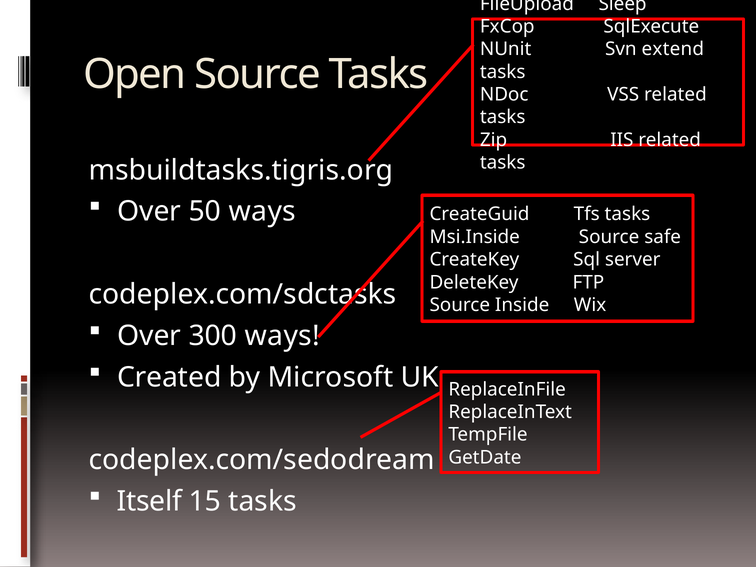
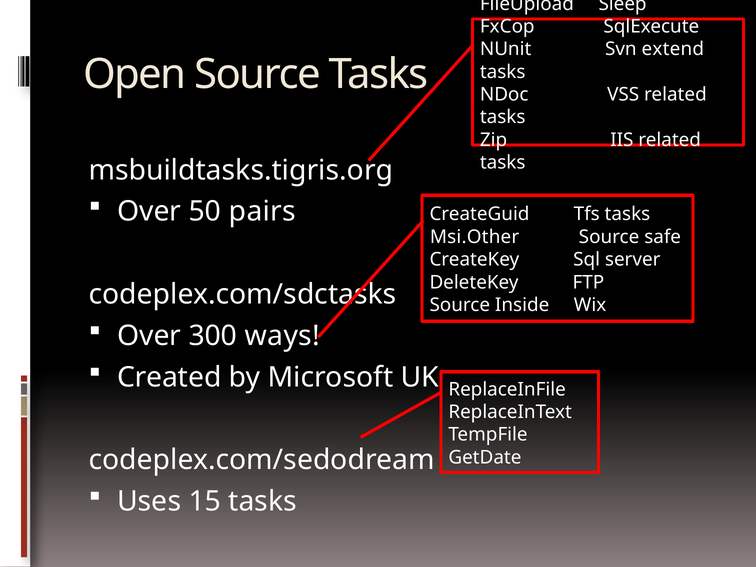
50 ways: ways -> pairs
Msi.Inside: Msi.Inside -> Msi.Other
Itself: Itself -> Uses
